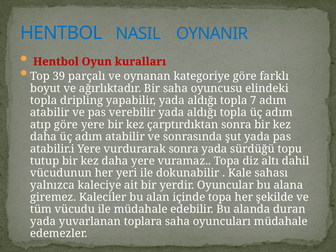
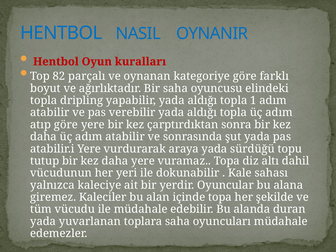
39: 39 -> 82
7: 7 -> 1
vurdurarak sonra: sonra -> araya
